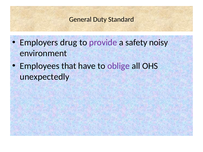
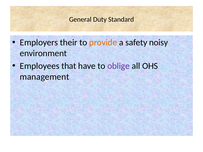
drug: drug -> their
provide colour: purple -> orange
unexpectedly: unexpectedly -> management
